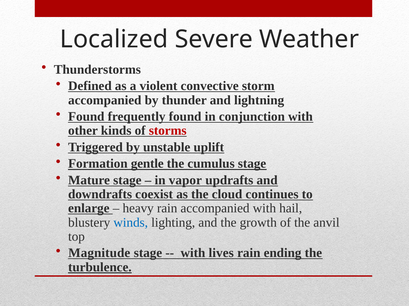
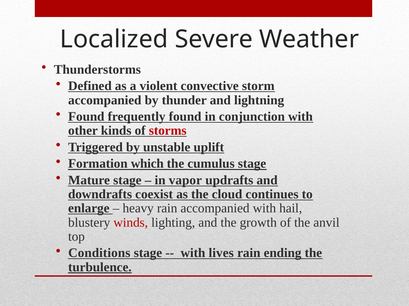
gentle: gentle -> which
winds colour: blue -> red
Magnitude: Magnitude -> Conditions
